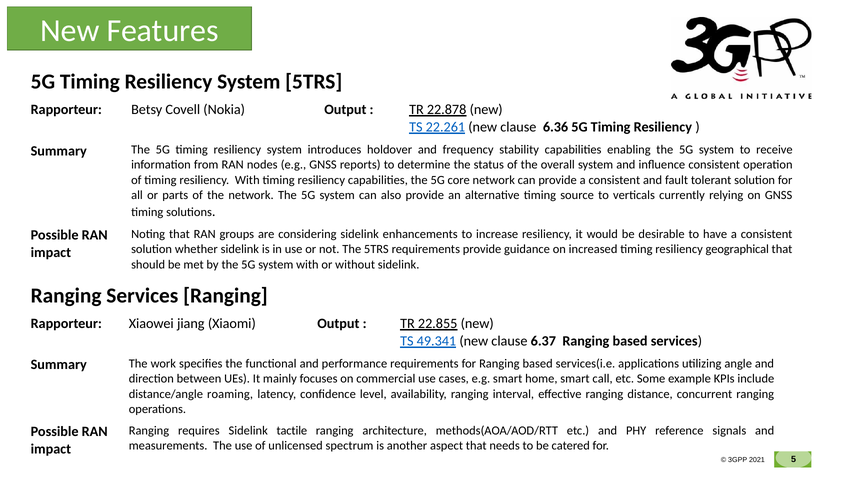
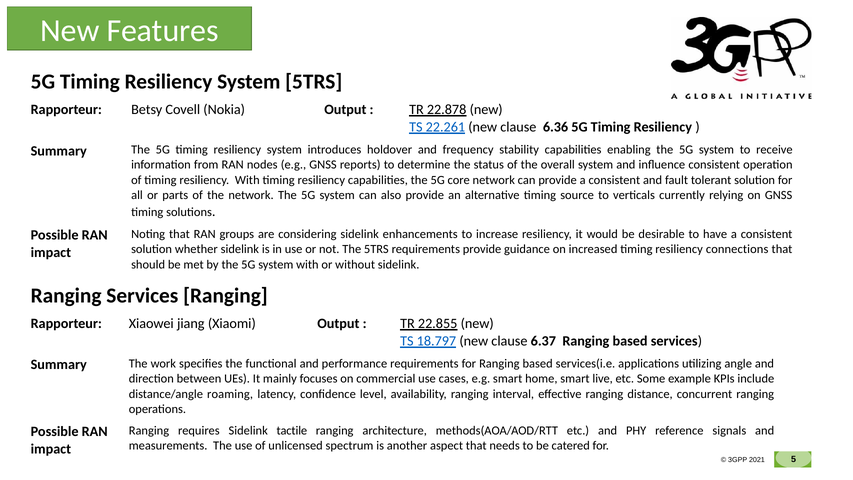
geographical: geographical -> connections
49.341: 49.341 -> 18.797
call: call -> live
